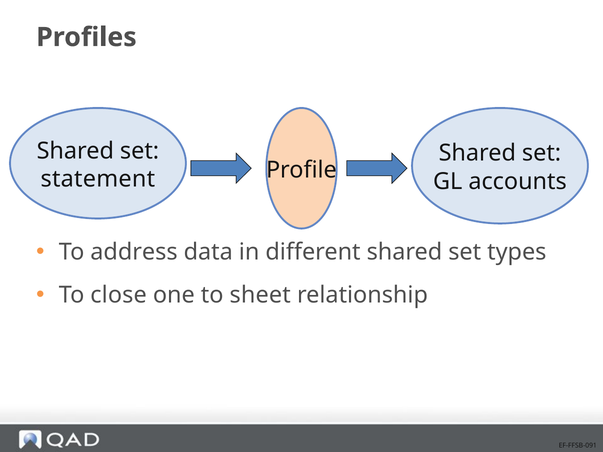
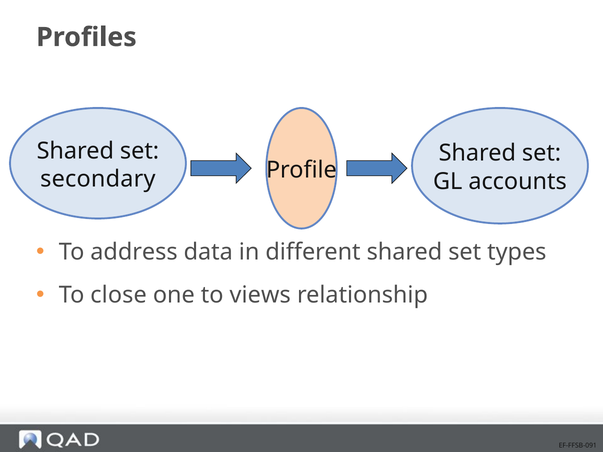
statement: statement -> secondary
sheet: sheet -> views
